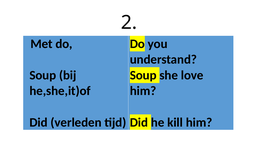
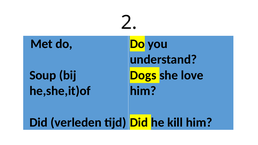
Soup at (143, 75): Soup -> Dogs
